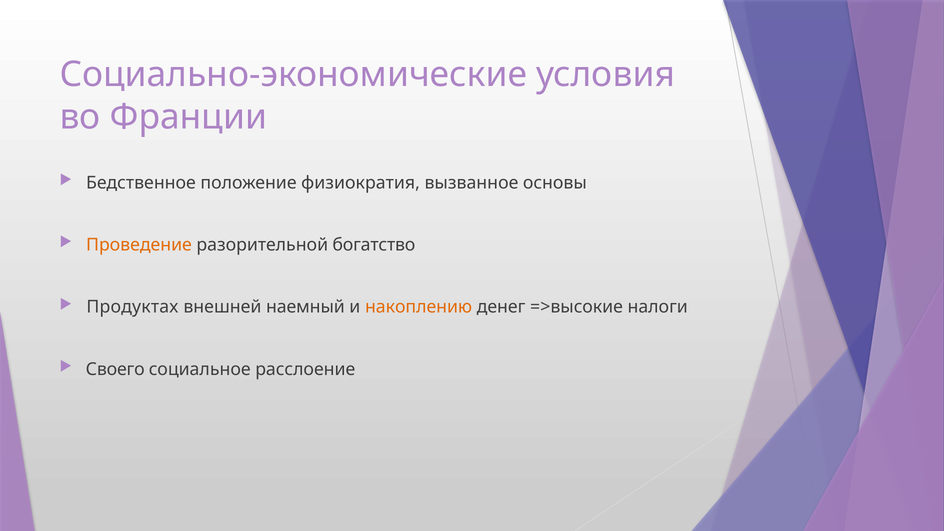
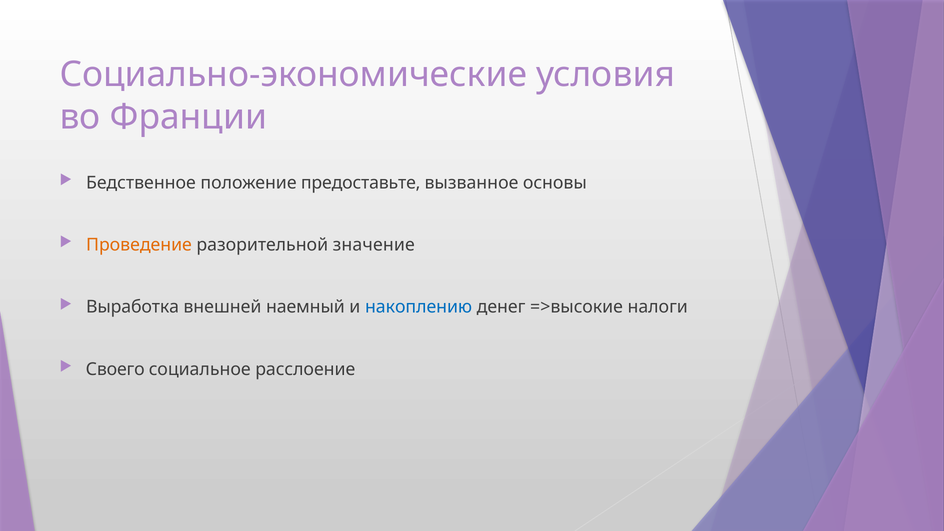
физиократия: физиократия -> предоставьте
богатство: богатство -> значение
Продуктах: Продуктах -> Выработка
накоплению colour: orange -> blue
